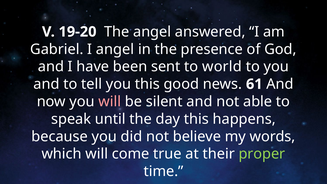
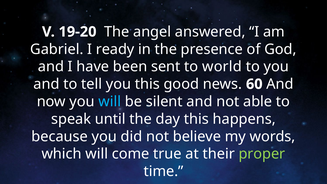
I angel: angel -> ready
61: 61 -> 60
will at (110, 102) colour: pink -> light blue
